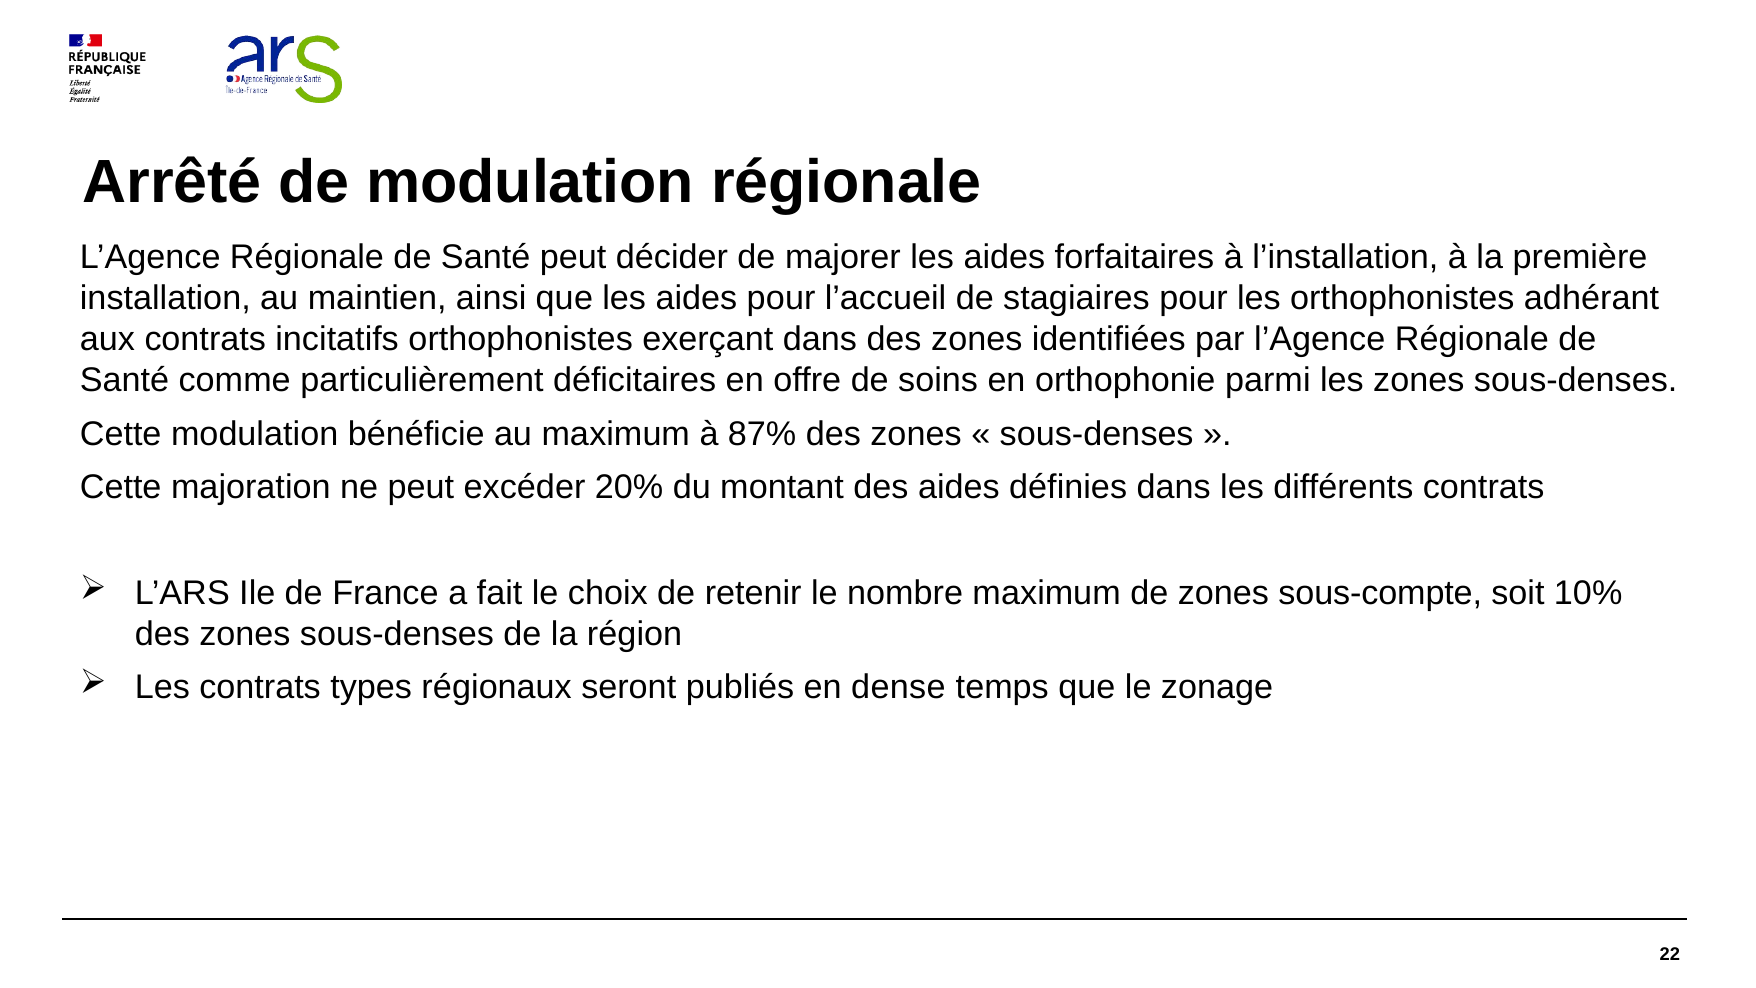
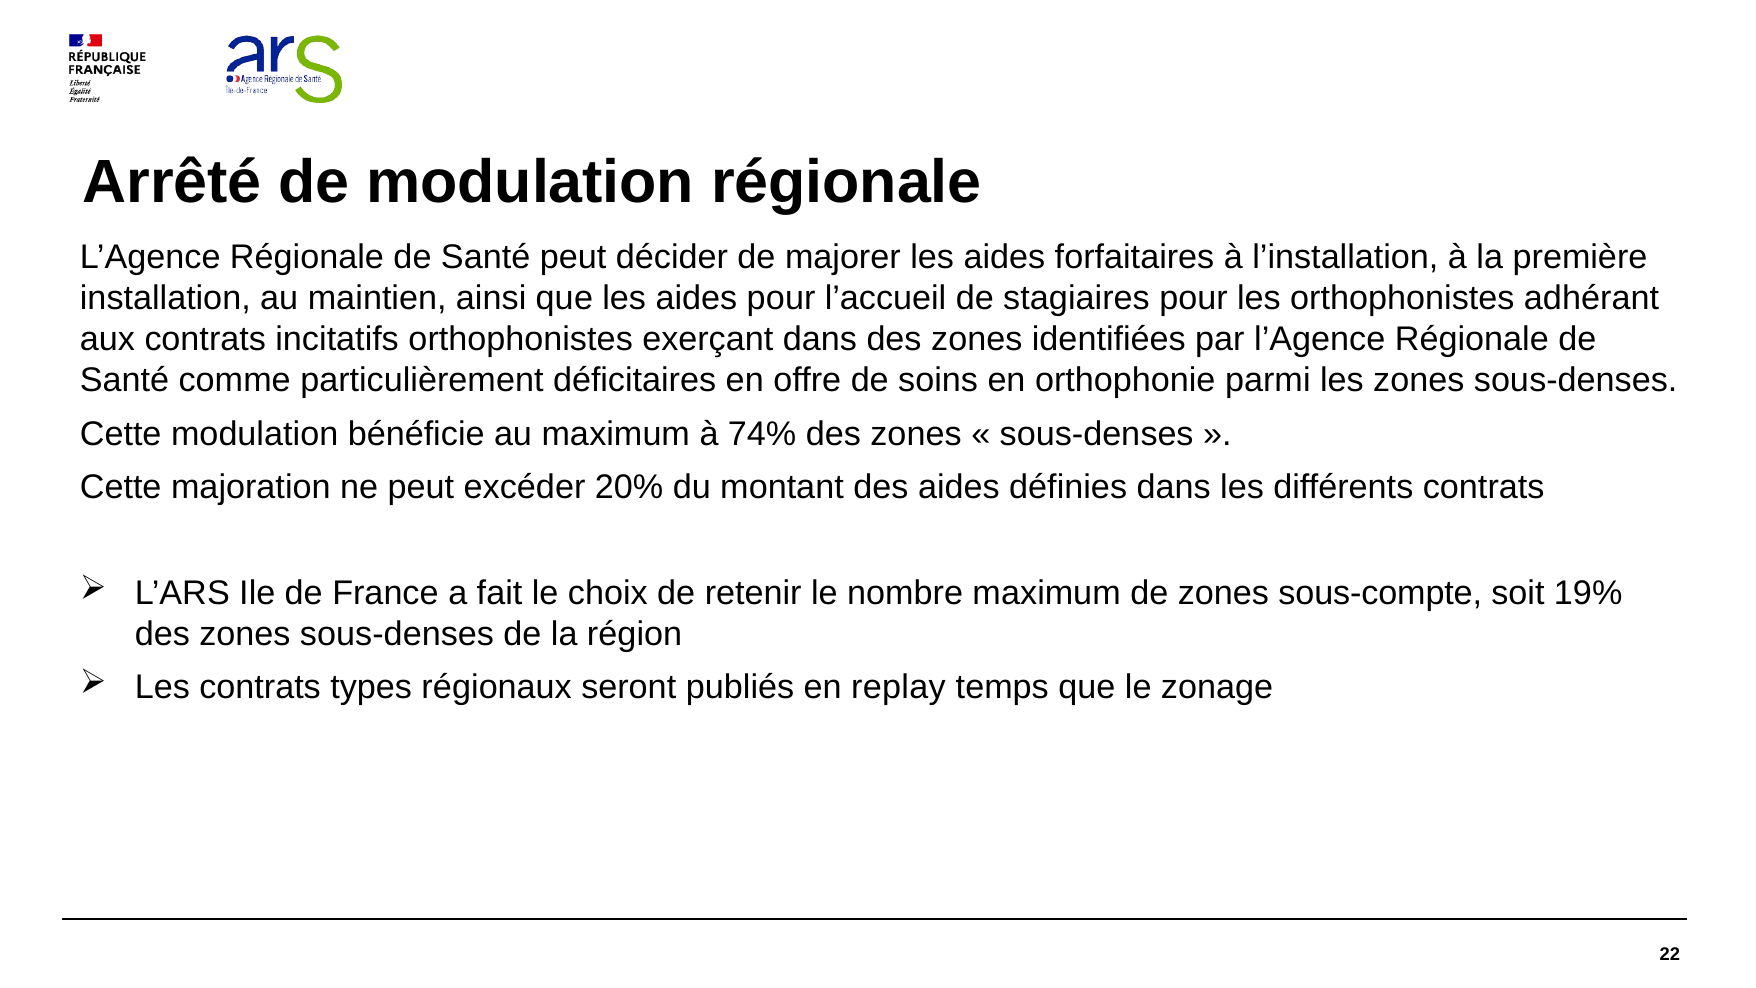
87%: 87% -> 74%
10%: 10% -> 19%
dense: dense -> replay
